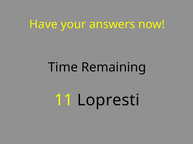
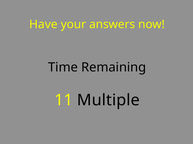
Lopresti: Lopresti -> Multiple
